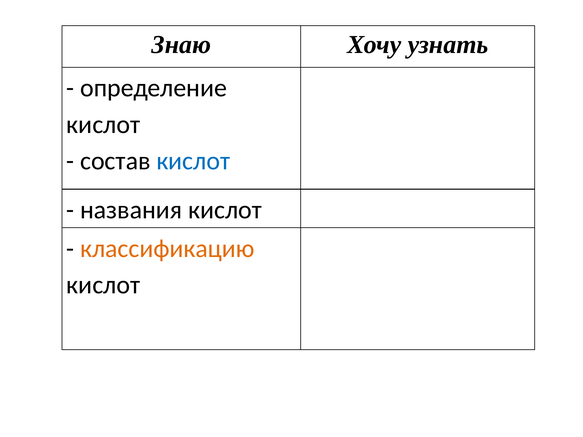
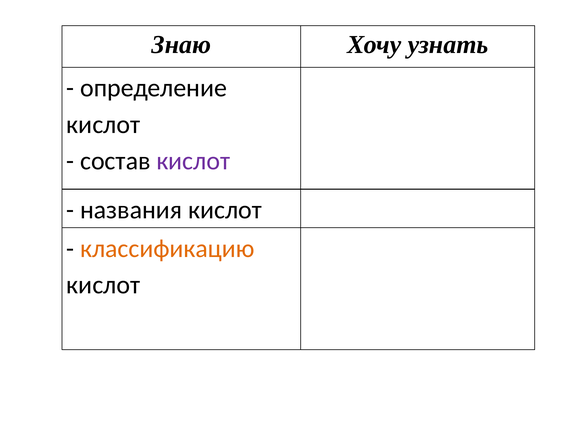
кислот at (193, 161) colour: blue -> purple
